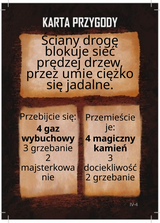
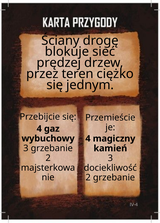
umie: umie -> teren
jadalne: jadalne -> jednym
